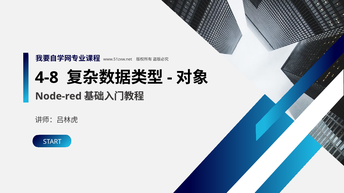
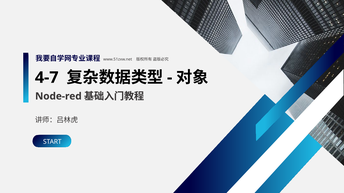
4-8: 4-8 -> 4-7
